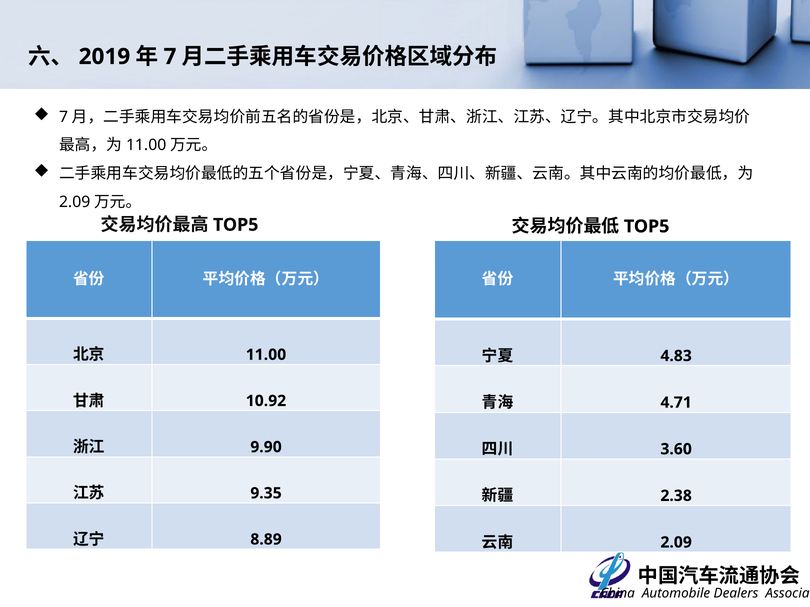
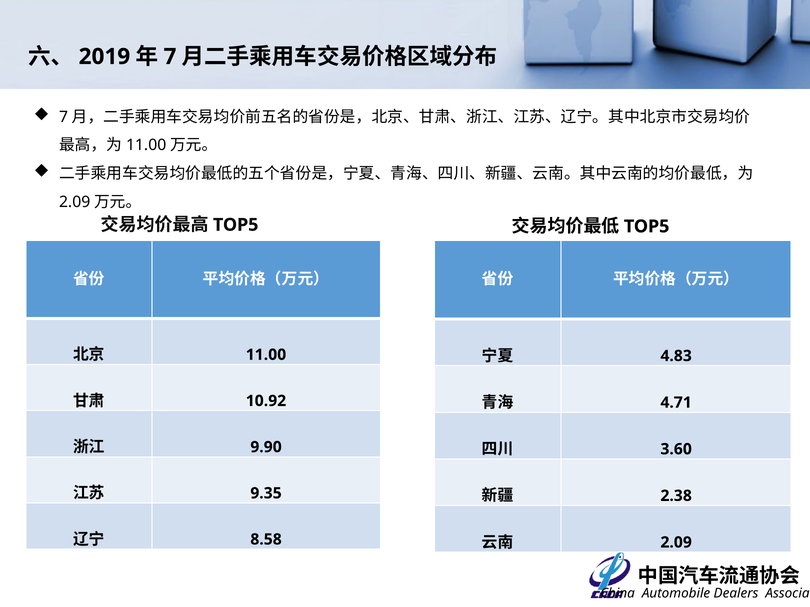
8.89: 8.89 -> 8.58
